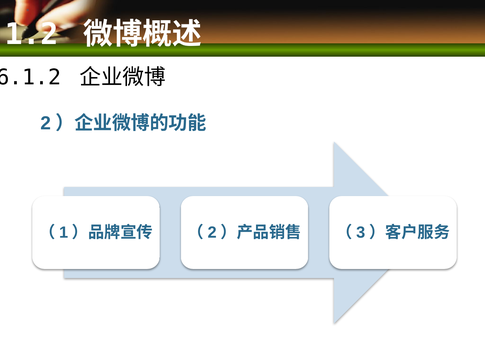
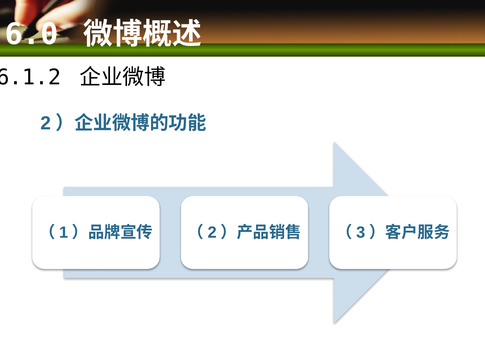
1.2: 1.2 -> 6.0
